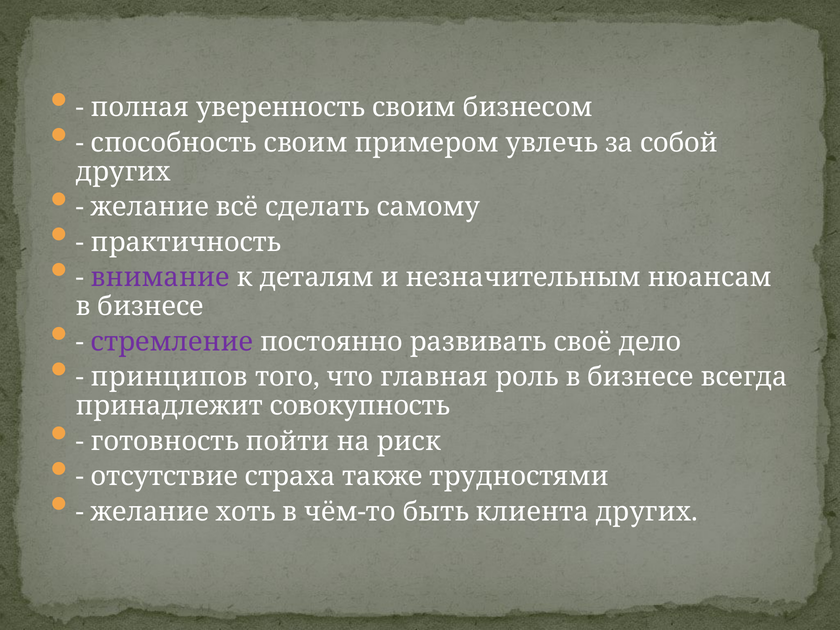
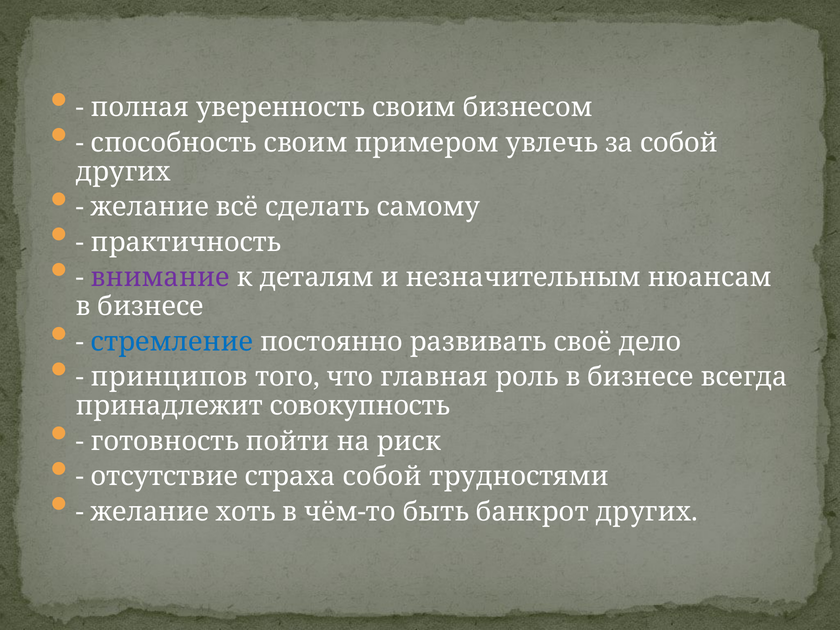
стремление colour: purple -> blue
страха также: также -> собой
клиента: клиента -> банкрот
